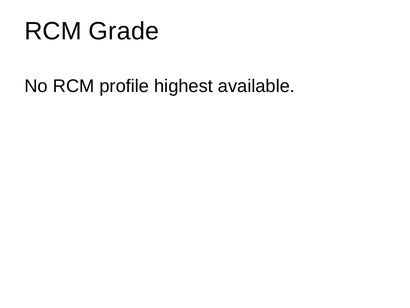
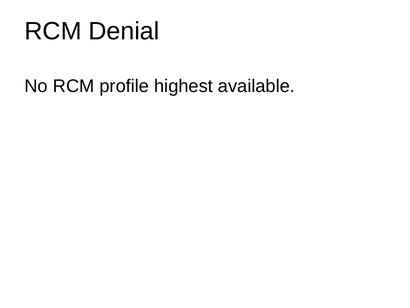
Grade: Grade -> Denial
